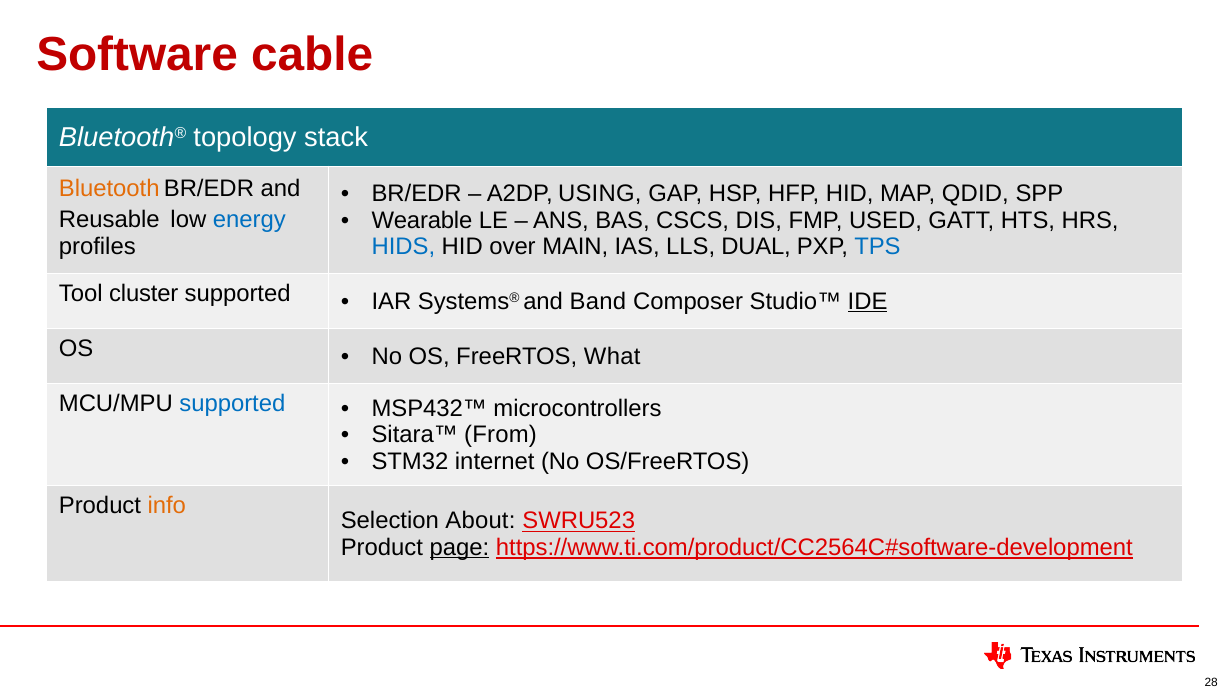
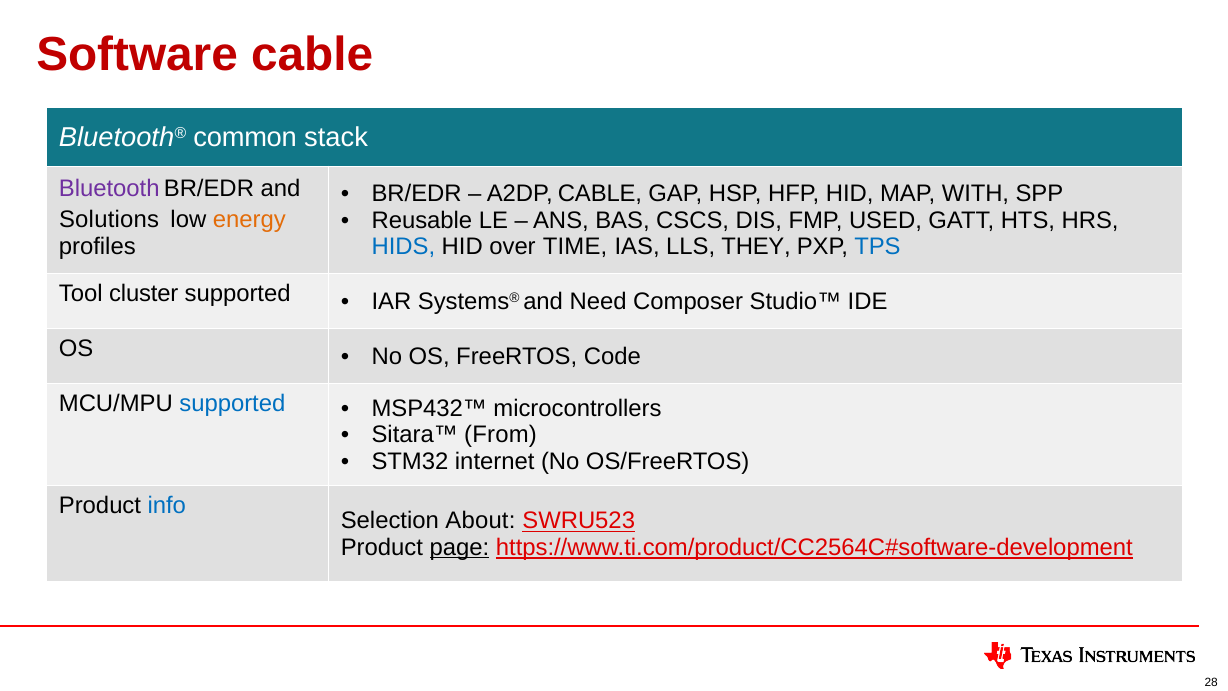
topology: topology -> common
Bluetooth colour: orange -> purple
A2DP USING: USING -> CABLE
QDID: QDID -> WITH
Reusable: Reusable -> Solutions
energy colour: blue -> orange
Wearable: Wearable -> Reusable
MAIN: MAIN -> TIME
DUAL: DUAL -> THEY
Band: Band -> Need
IDE underline: present -> none
What: What -> Code
info colour: orange -> blue
